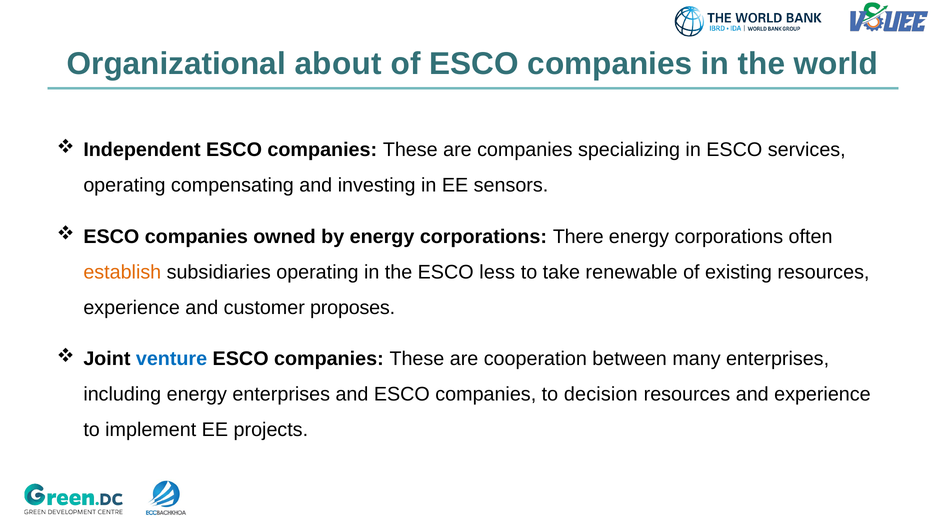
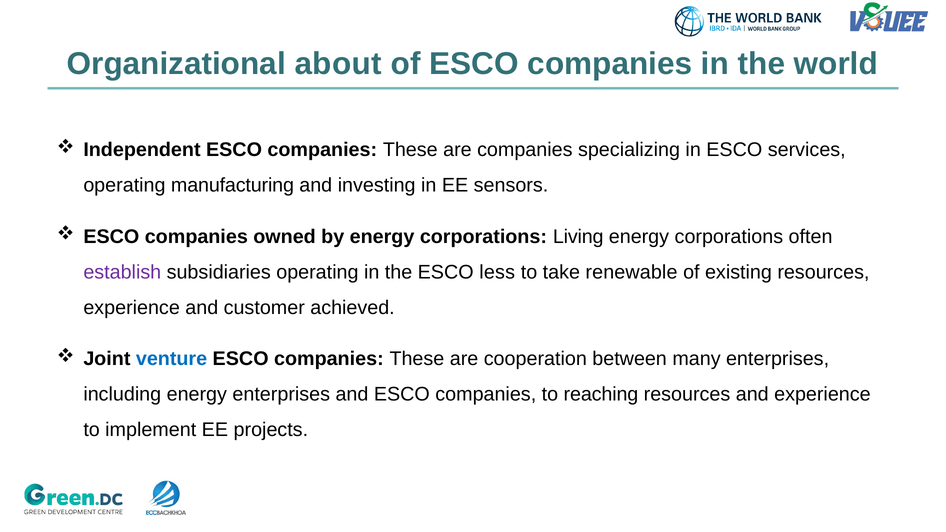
compensating: compensating -> manufacturing
There: There -> Living
establish colour: orange -> purple
proposes: proposes -> achieved
decision: decision -> reaching
